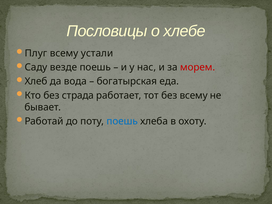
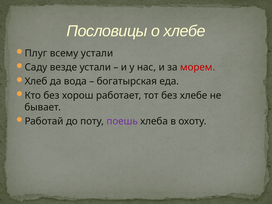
везде поешь: поешь -> устали
страда: страда -> хорош
без всему: всему -> хлебе
поешь at (122, 121) colour: blue -> purple
